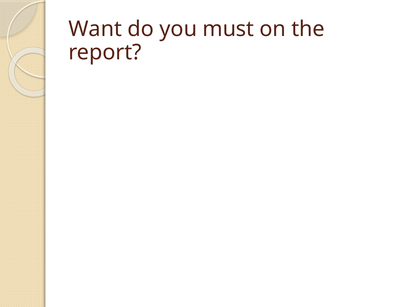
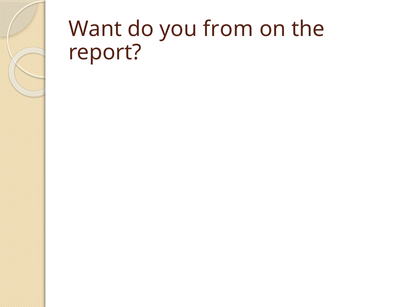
must: must -> from
